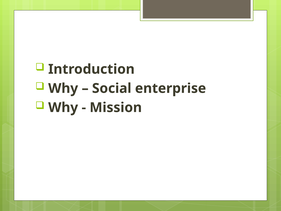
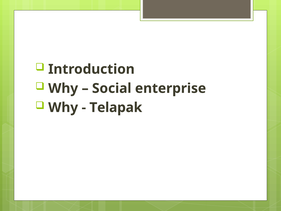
Mission: Mission -> Telapak
